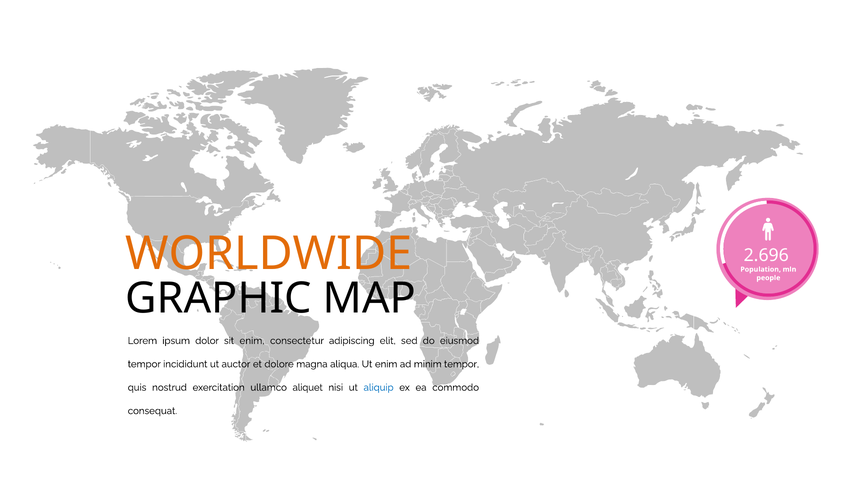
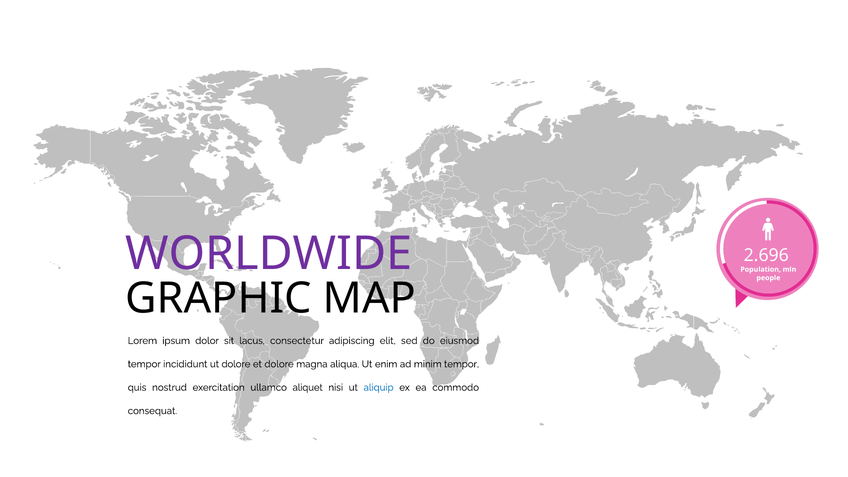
WORLDWIDE colour: orange -> purple
sit enim: enim -> lacus
ut auctor: auctor -> dolore
